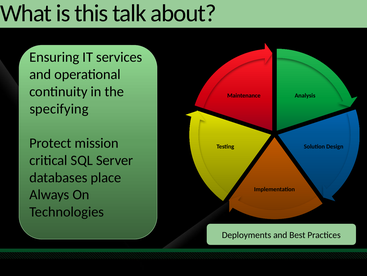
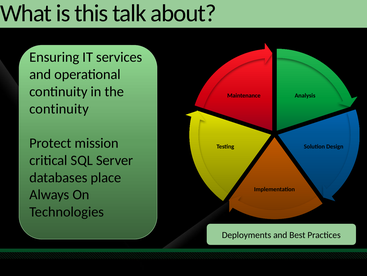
specifying at (59, 109): specifying -> continuity
